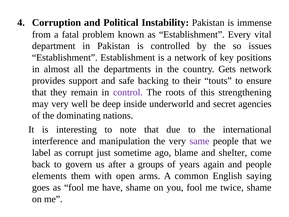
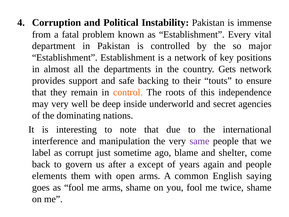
issues: issues -> major
control colour: purple -> orange
strengthening: strengthening -> independence
groups: groups -> except
me have: have -> arms
